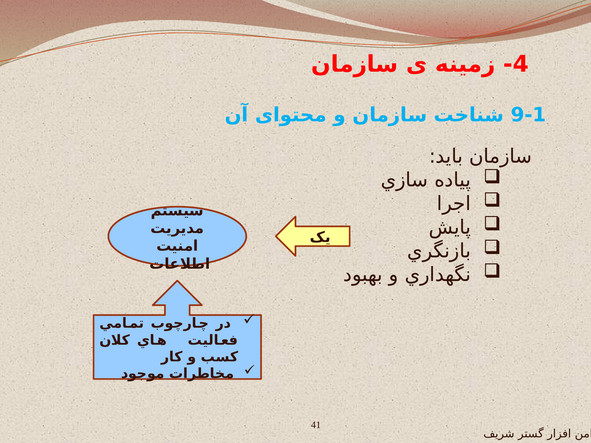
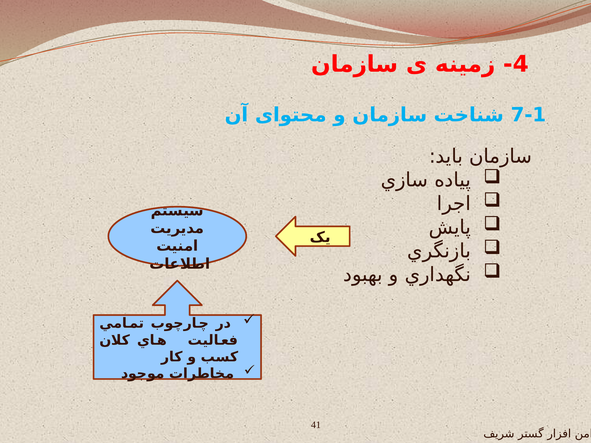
9-1: 9-1 -> 7-1
